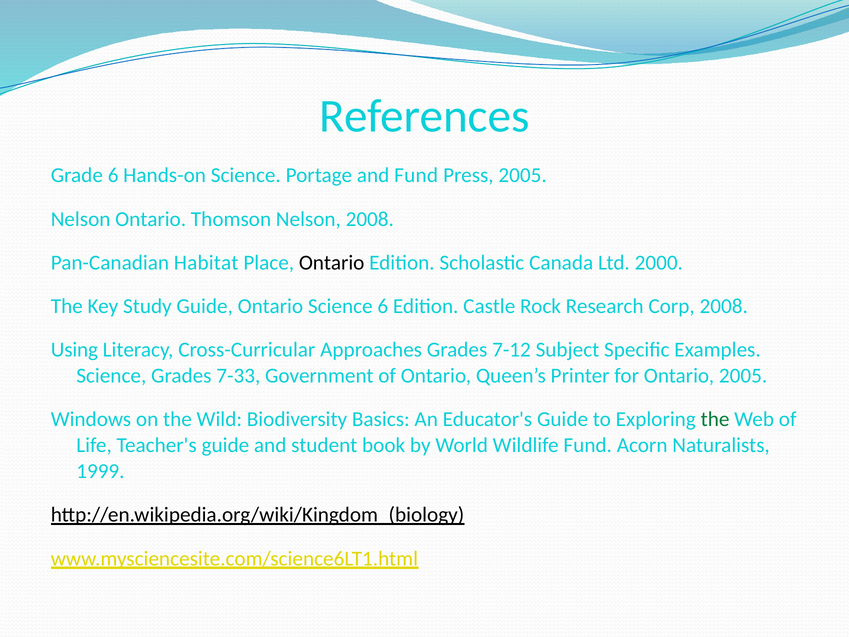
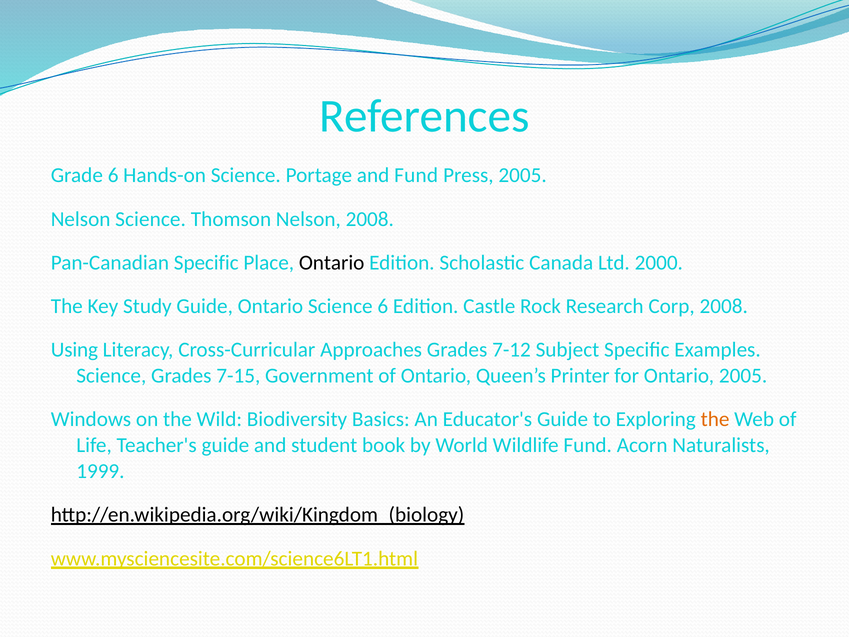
Nelson Ontario: Ontario -> Science
Pan-Canadian Habitat: Habitat -> Specific
7-33: 7-33 -> 7-15
the at (715, 419) colour: green -> orange
